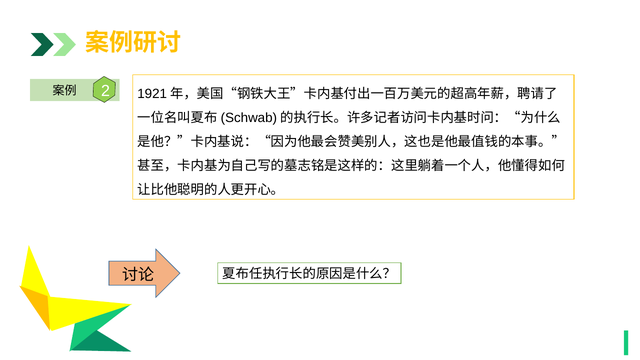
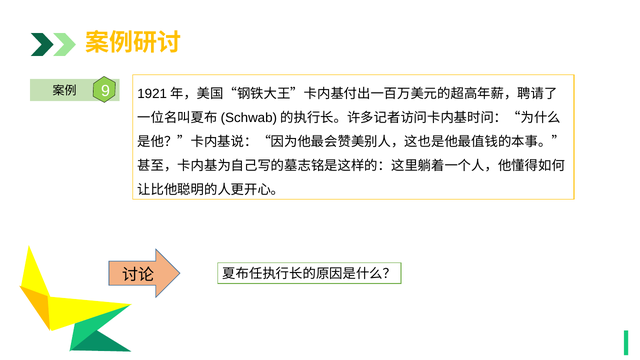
2: 2 -> 9
